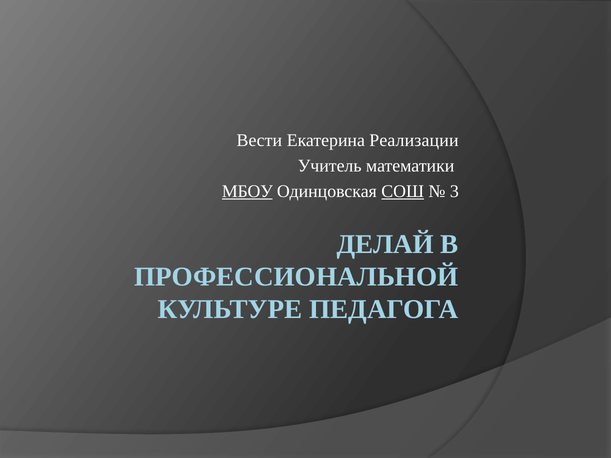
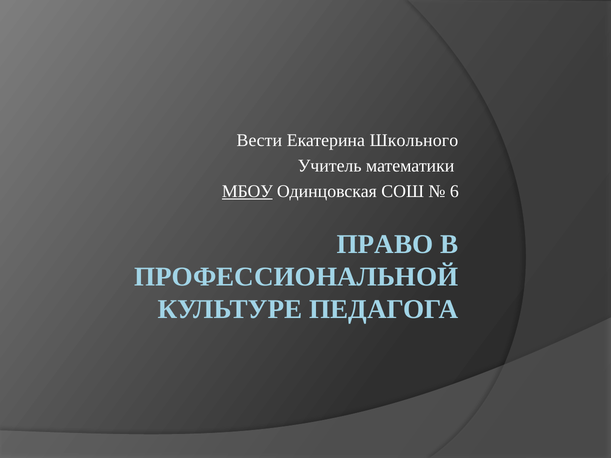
Реализации: Реализации -> Школьного
СОШ underline: present -> none
3: 3 -> 6
ДЕЛАЙ: ДЕЛАЙ -> ПРАВО
